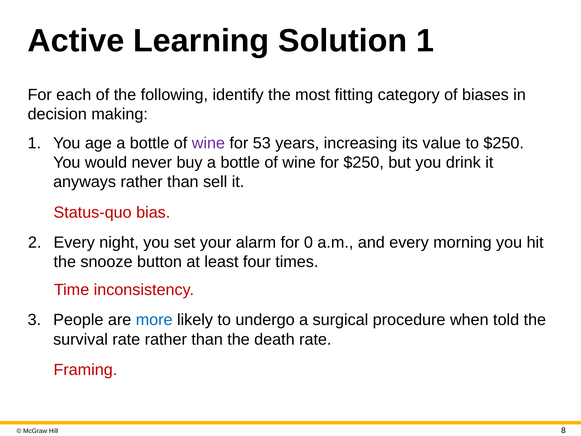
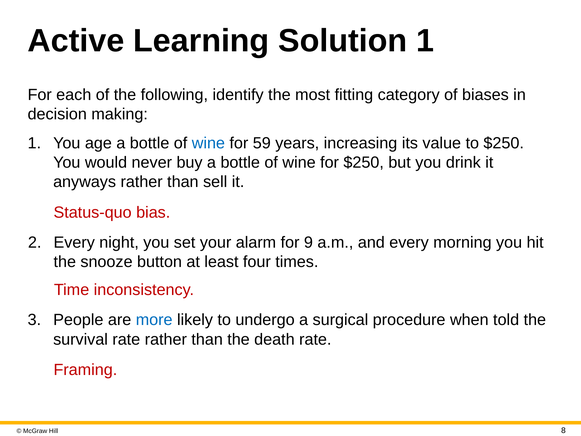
wine at (208, 143) colour: purple -> blue
53: 53 -> 59
0: 0 -> 9
